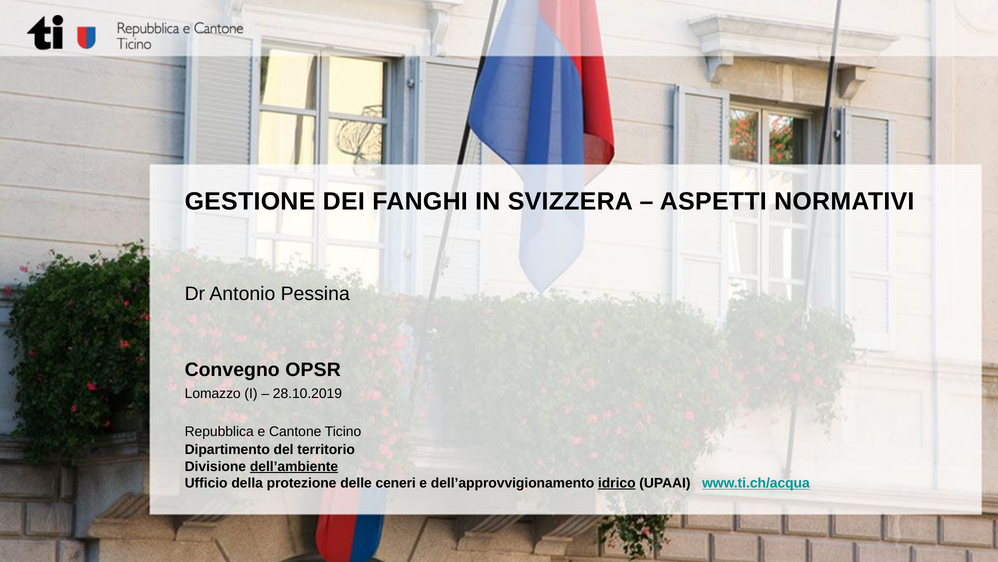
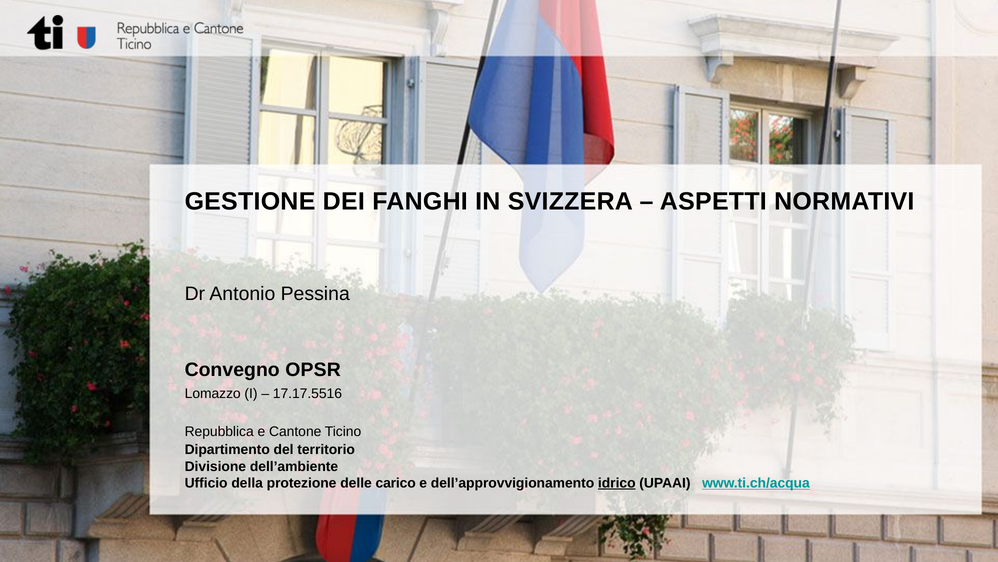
28.10.2019: 28.10.2019 -> 17.17.5516
dell’ambiente underline: present -> none
ceneri: ceneri -> carico
